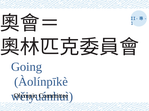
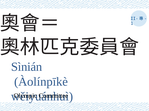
Going: Going -> Sìnián
